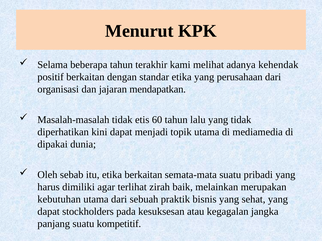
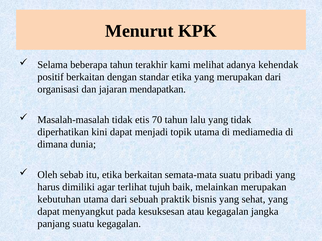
yang perusahaan: perusahaan -> merupakan
60: 60 -> 70
dipakai: dipakai -> dimana
zirah: zirah -> tujuh
stockholders: stockholders -> menyangkut
suatu kompetitif: kompetitif -> kegagalan
